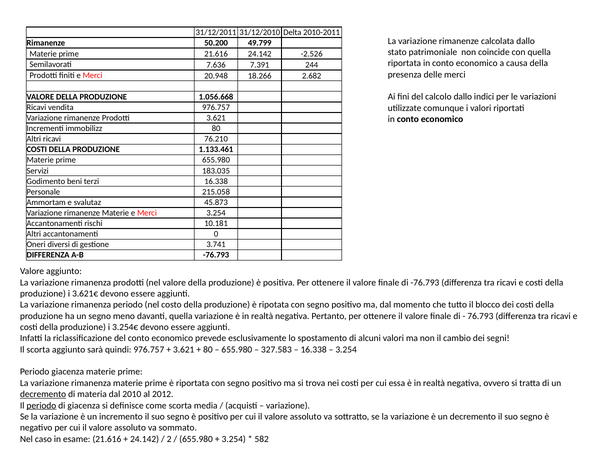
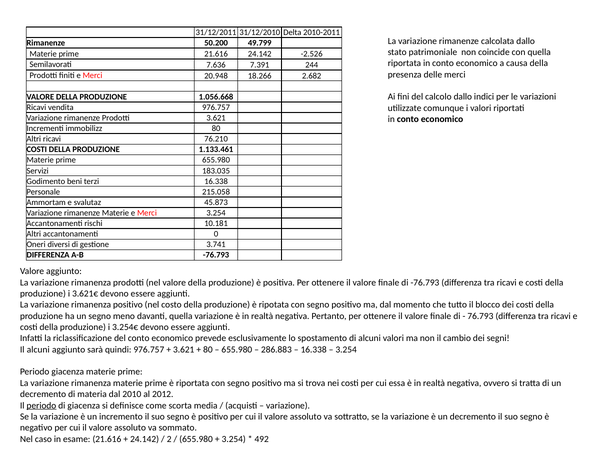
rimanenza periodo: periodo -> positivo
Il scorta: scorta -> alcuni
327.583: 327.583 -> 286.883
decremento at (43, 394) underline: present -> none
582: 582 -> 492
